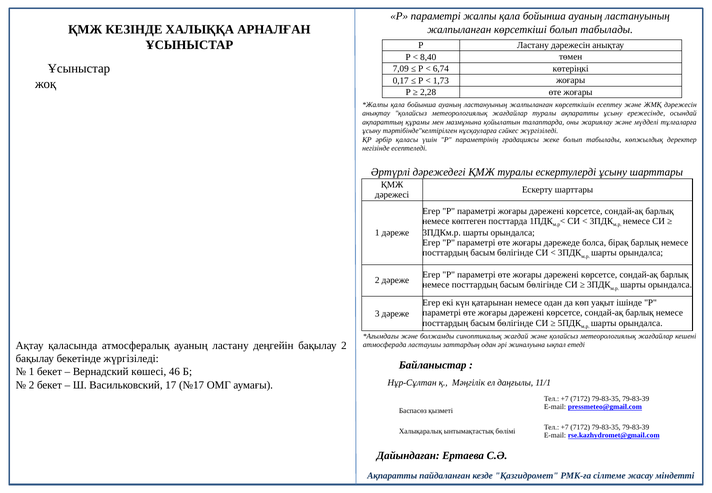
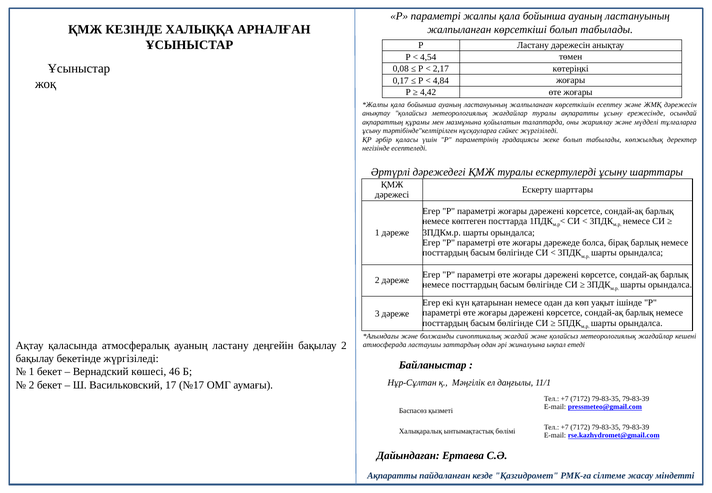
8,40: 8,40 -> 4,54
7,09: 7,09 -> 0,08
6,74: 6,74 -> 2,17
1,73: 1,73 -> 4,84
2,28: 2,28 -> 4,42
